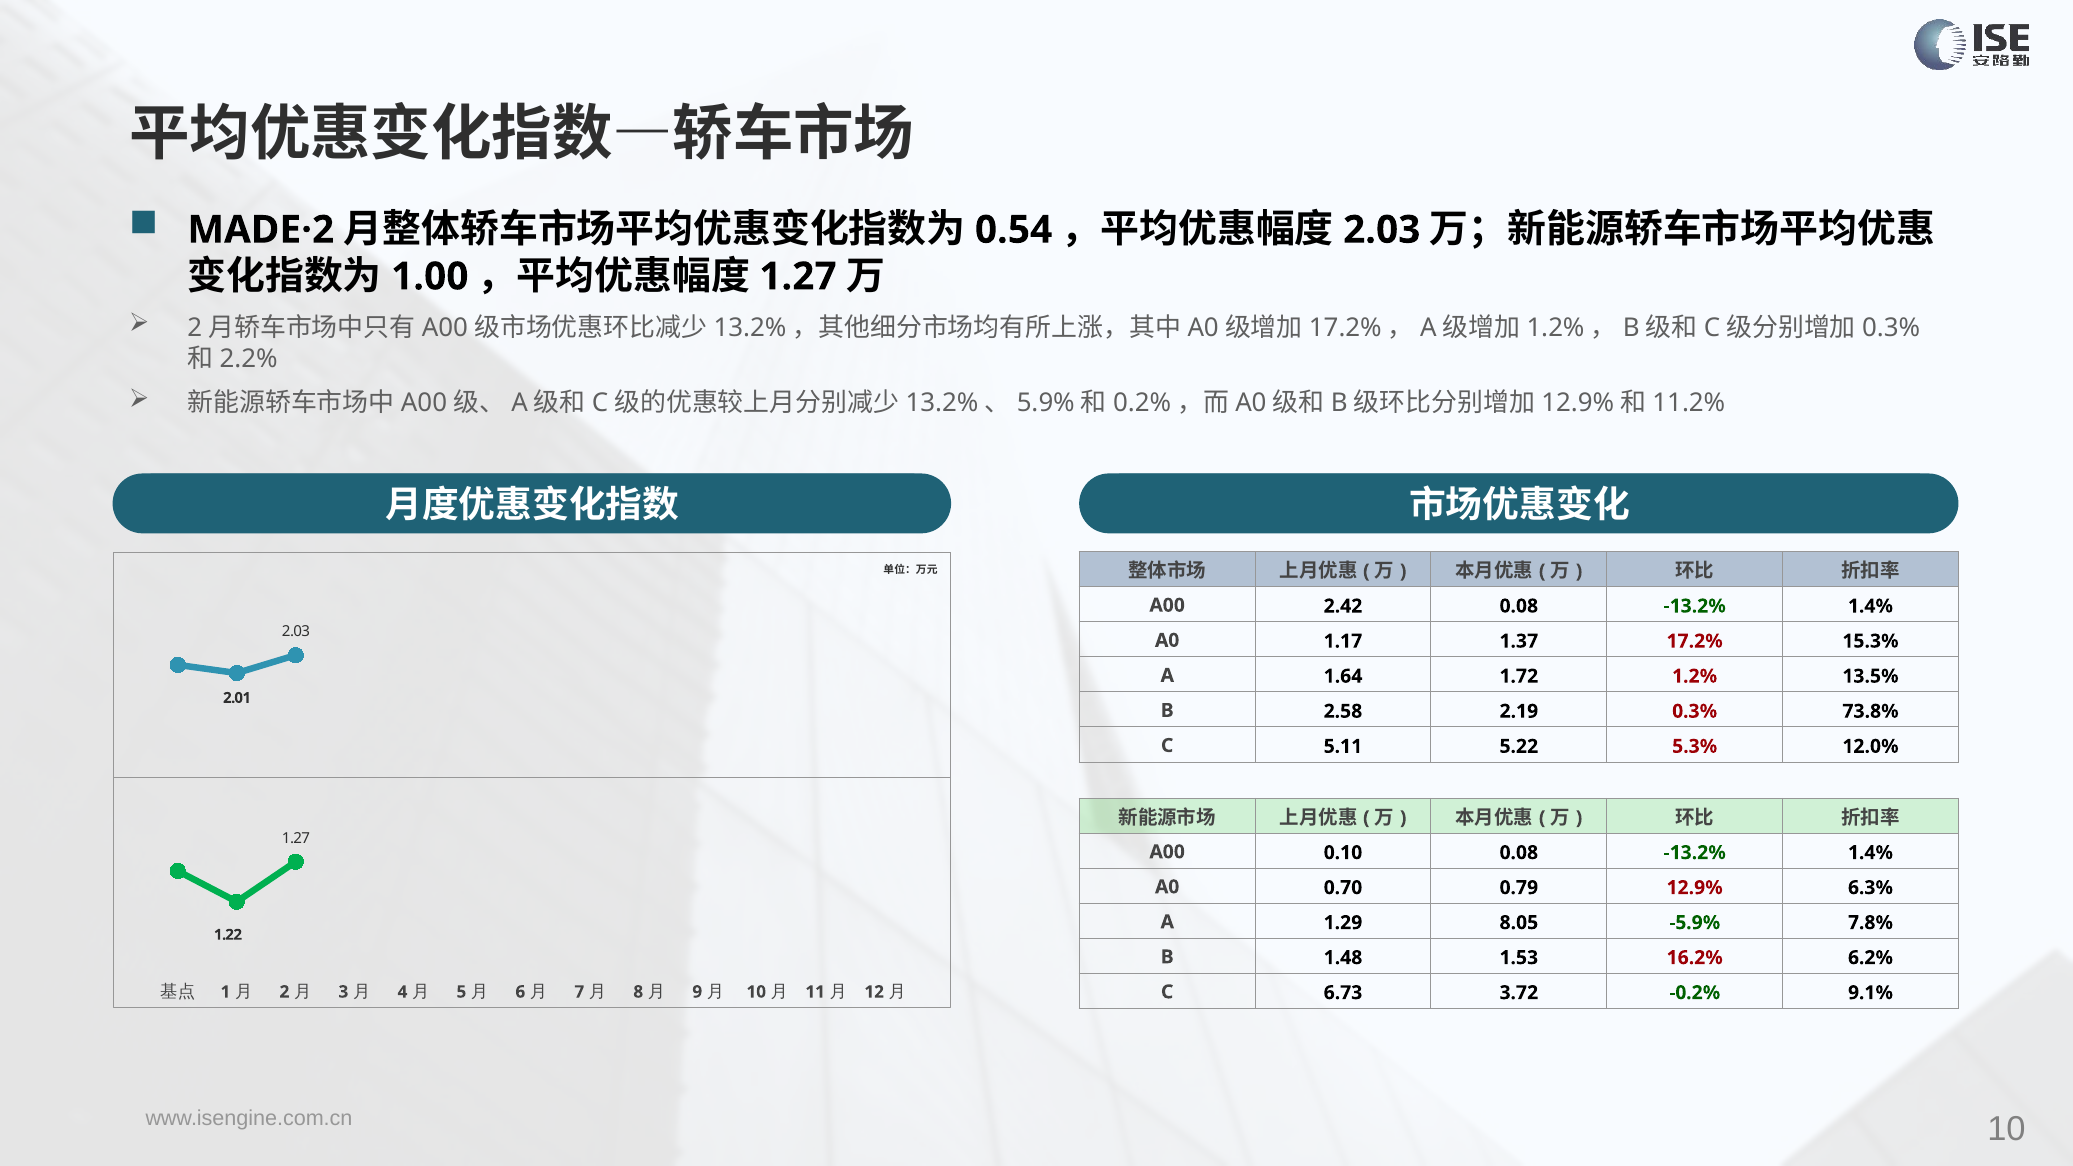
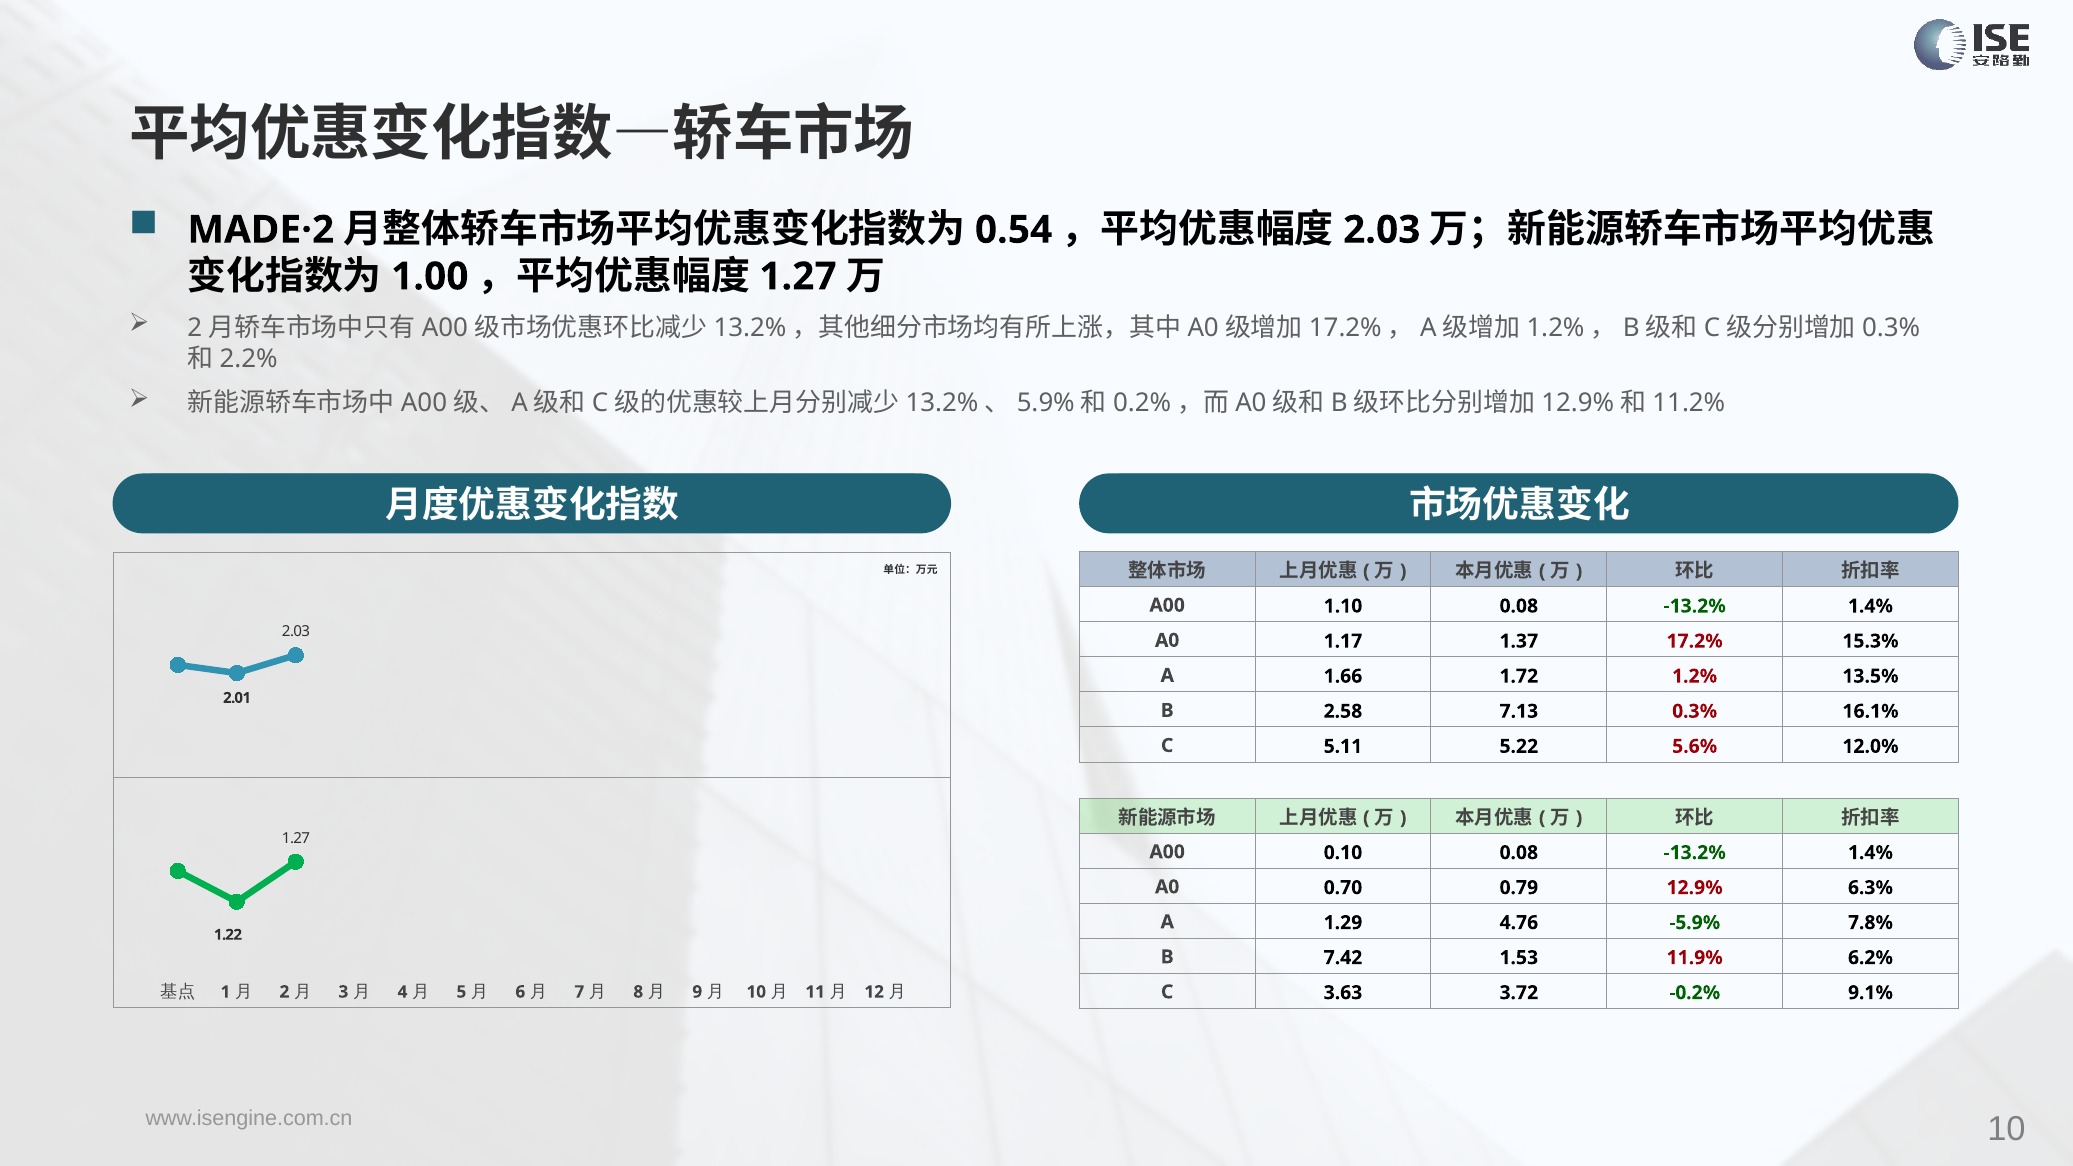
2.42: 2.42 -> 1.10
1.64: 1.64 -> 1.66
2.19: 2.19 -> 7.13
73.8%: 73.8% -> 16.1%
5.3%: 5.3% -> 5.6%
8.05: 8.05 -> 4.76
1.48: 1.48 -> 7.42
16.2%: 16.2% -> 11.9%
6.73: 6.73 -> 3.63
